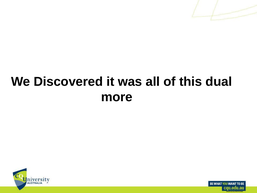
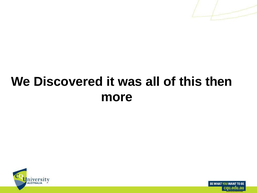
dual: dual -> then
